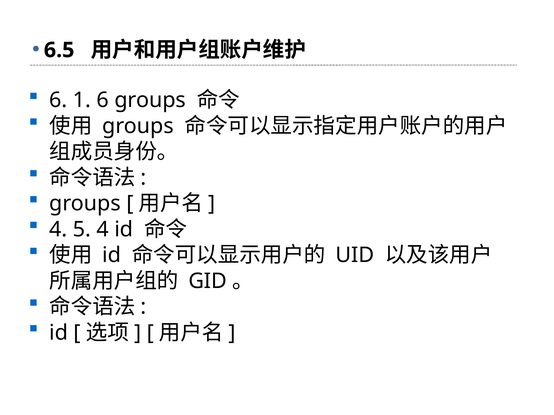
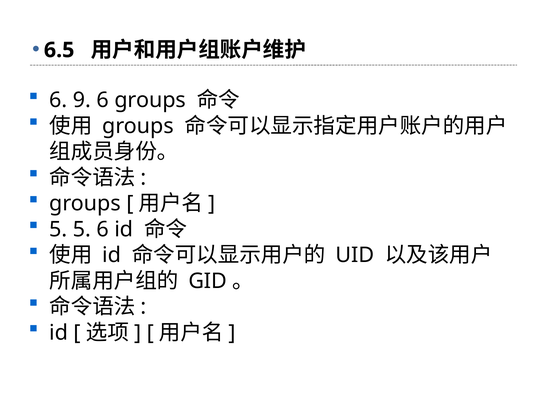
1: 1 -> 9
4 at (58, 230): 4 -> 5
5 4: 4 -> 6
